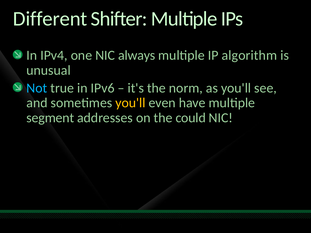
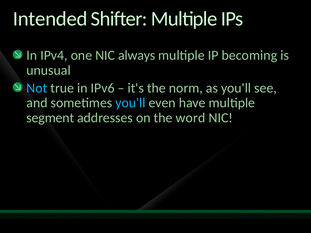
Different: Different -> Intended
algorithm: algorithm -> becoming
you'll at (130, 103) colour: yellow -> light blue
could: could -> word
